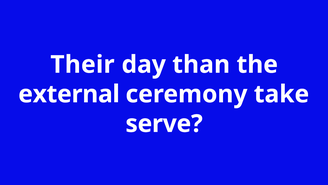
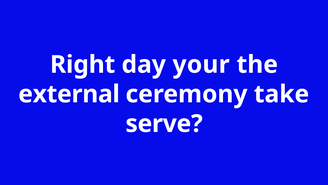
Their: Their -> Right
than: than -> your
